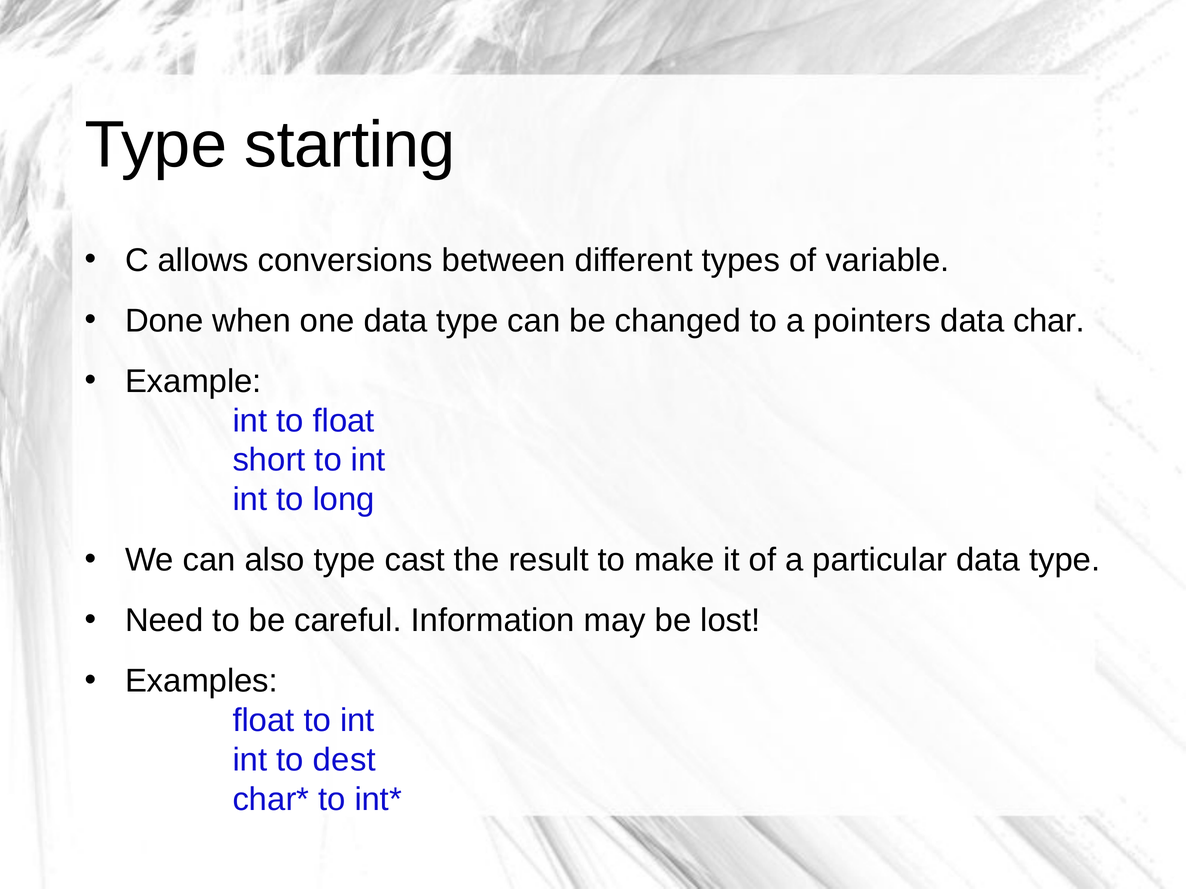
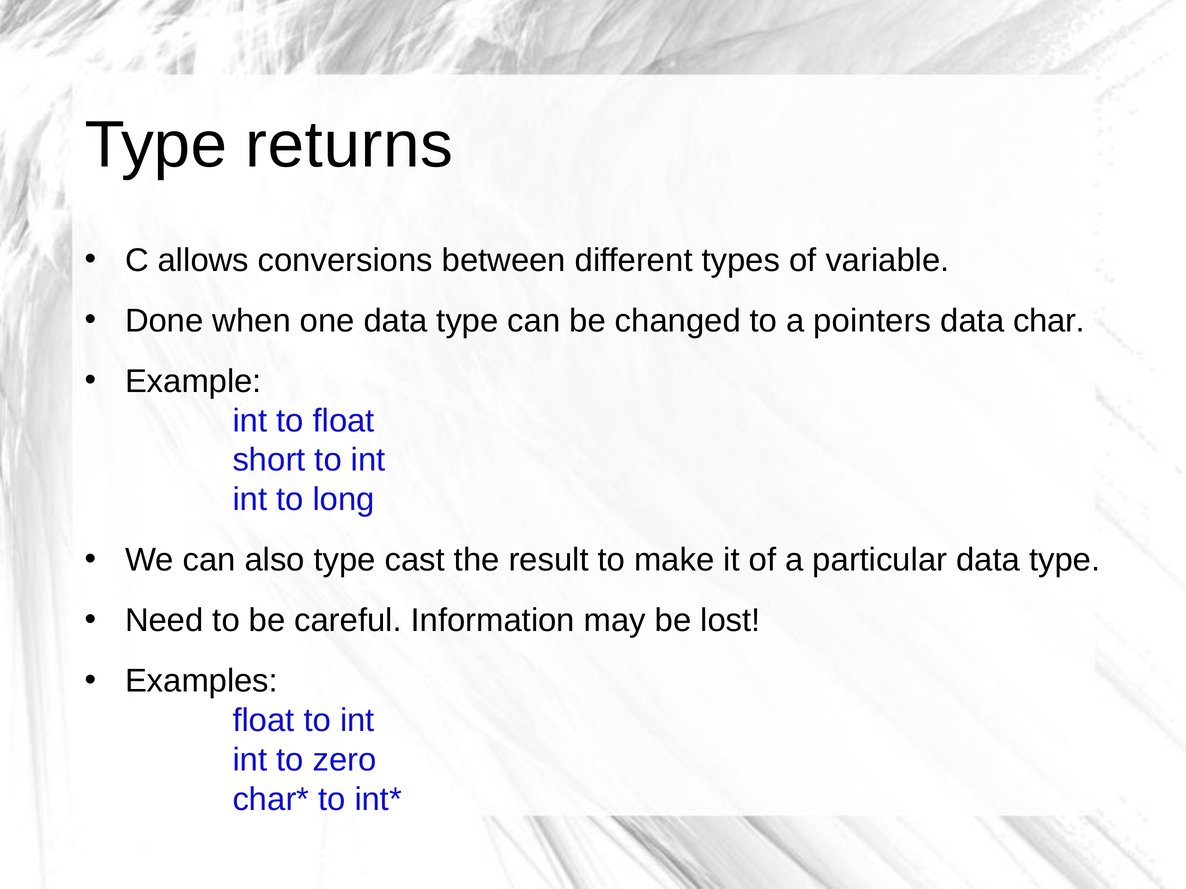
starting: starting -> returns
dest: dest -> zero
